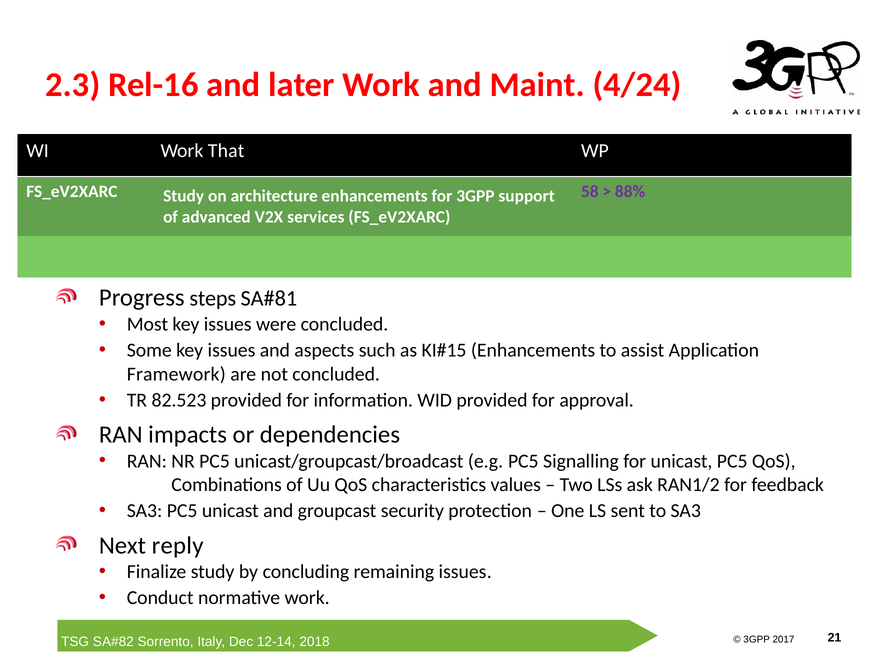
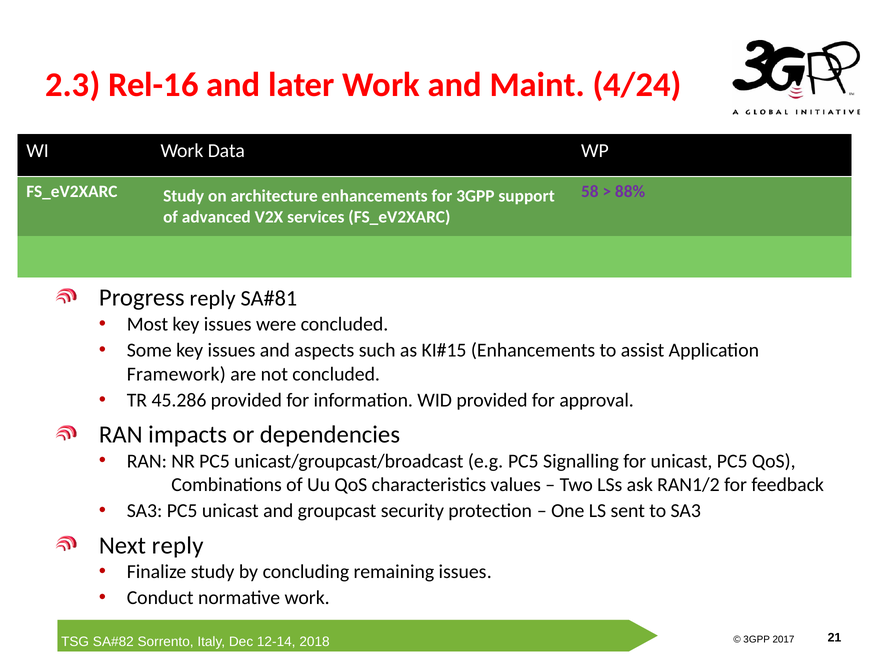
That: That -> Data
Progress steps: steps -> reply
82.523: 82.523 -> 45.286
